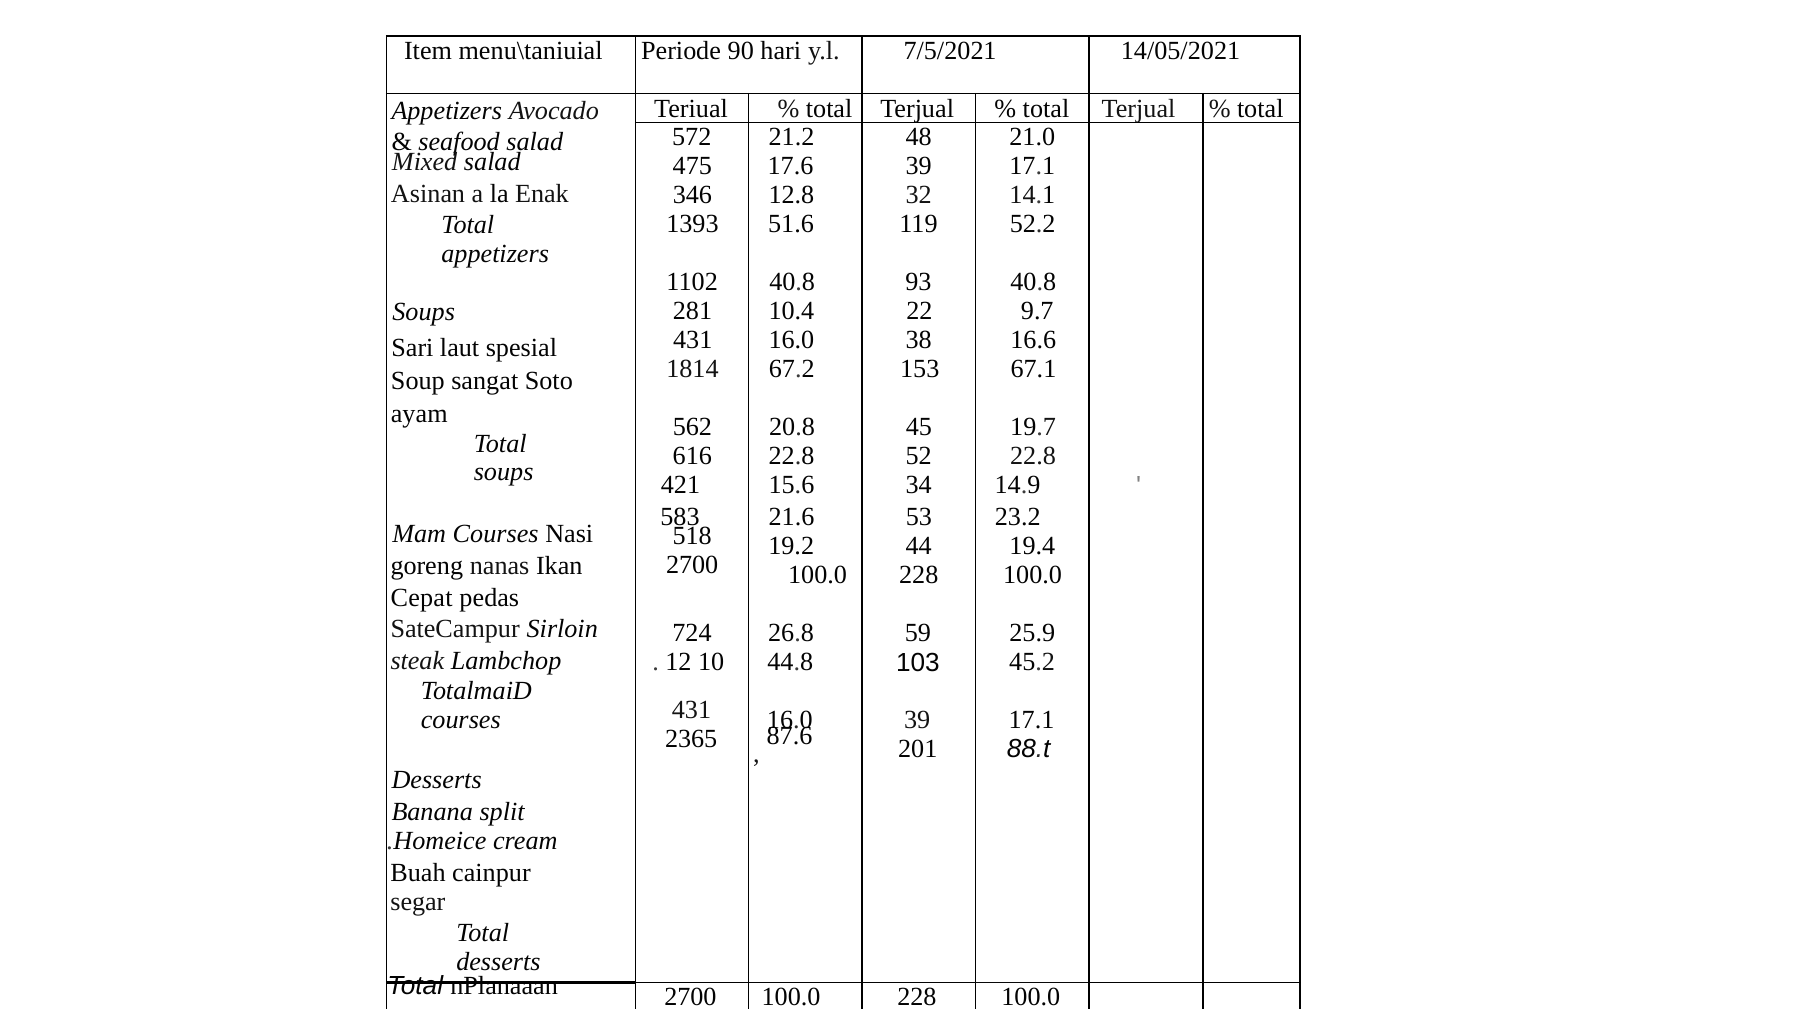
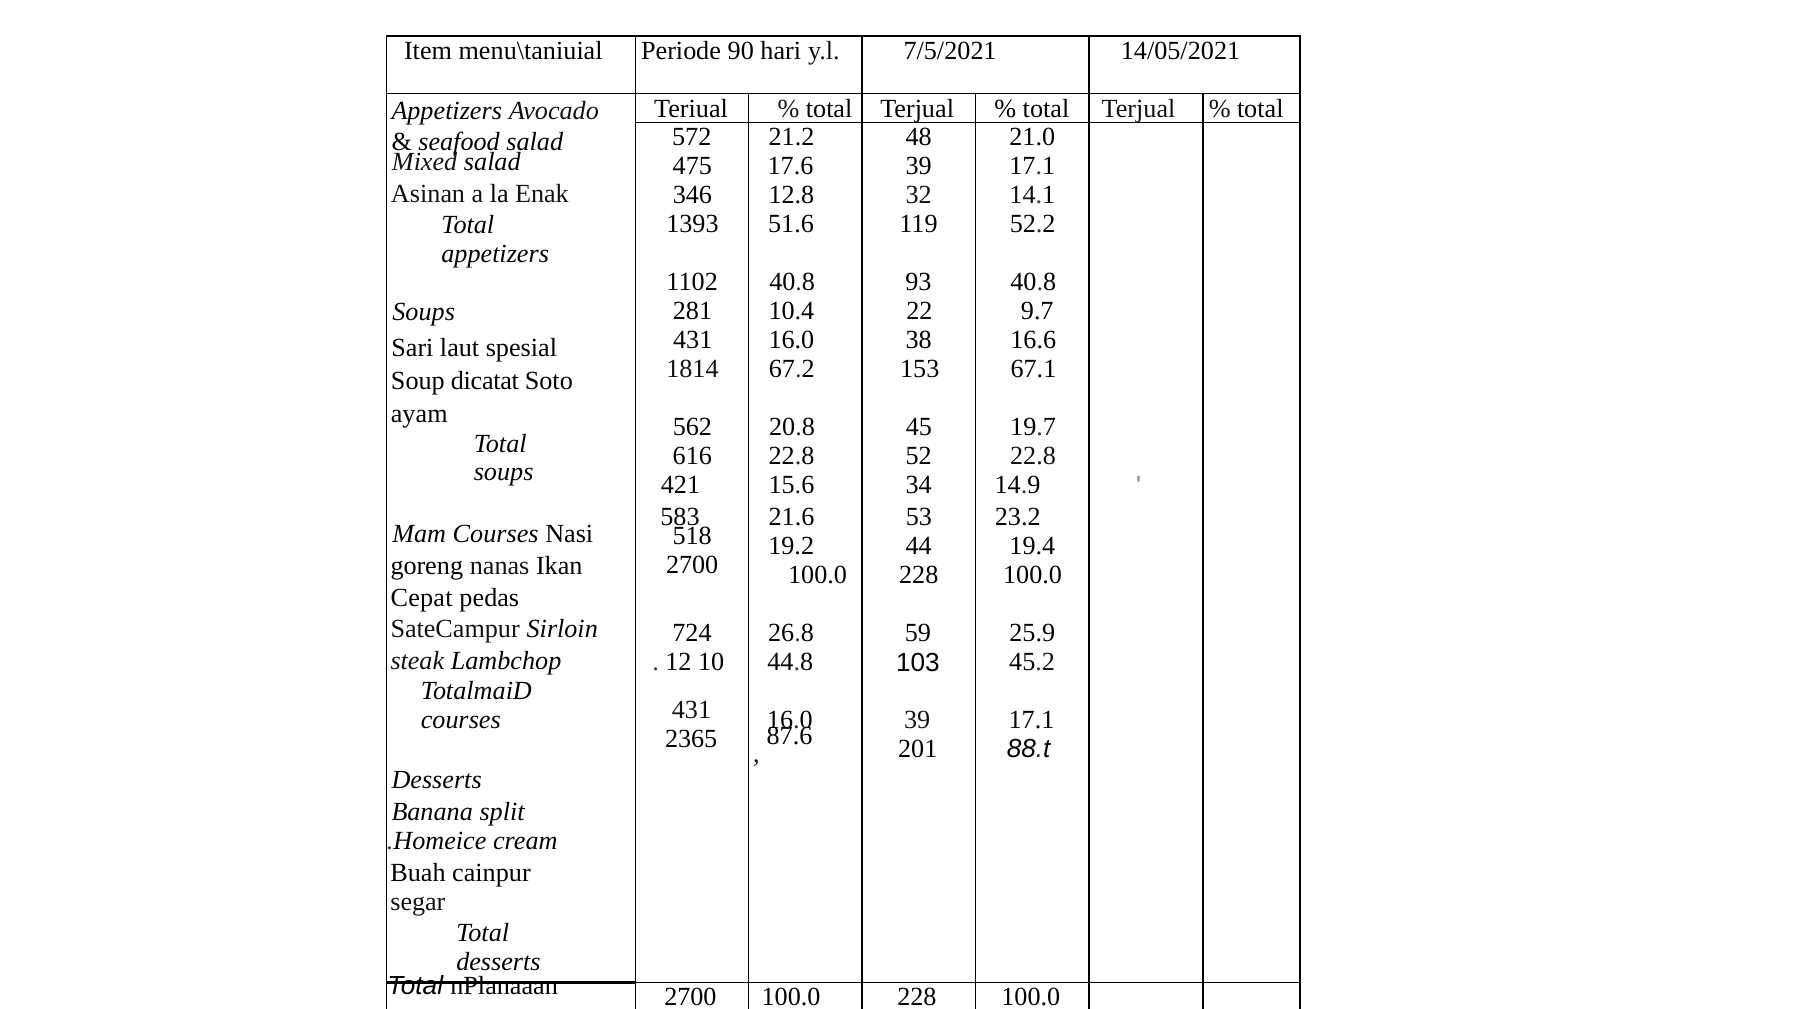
sangat: sangat -> dicatat
